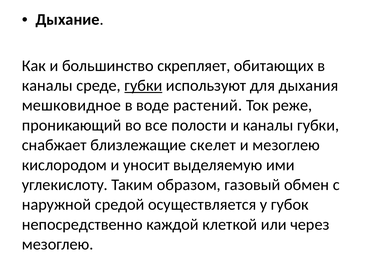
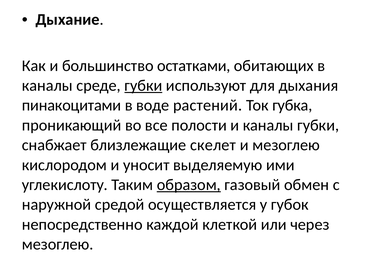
скрепляет: скрепляет -> остатками
мешковидное: мешковидное -> пинакоцитами
реже: реже -> губка
образом underline: none -> present
